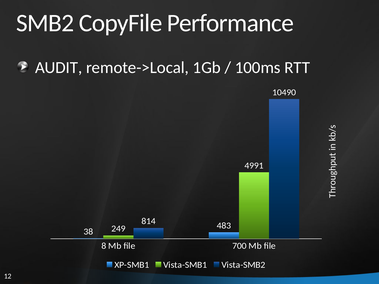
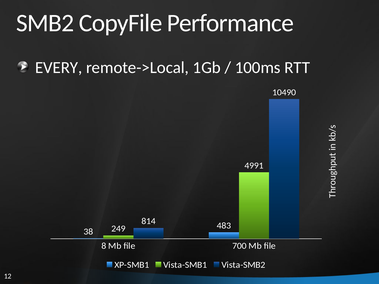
AUDIT: AUDIT -> EVERY
